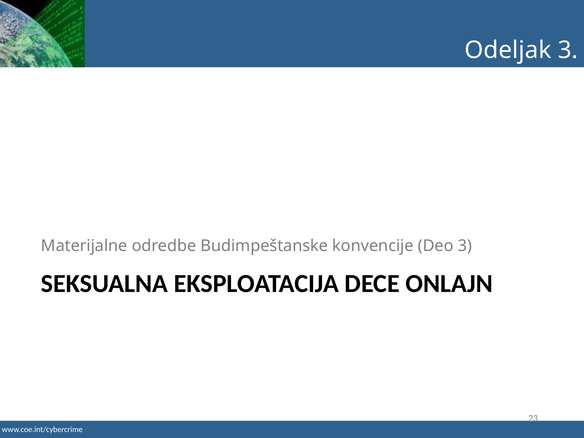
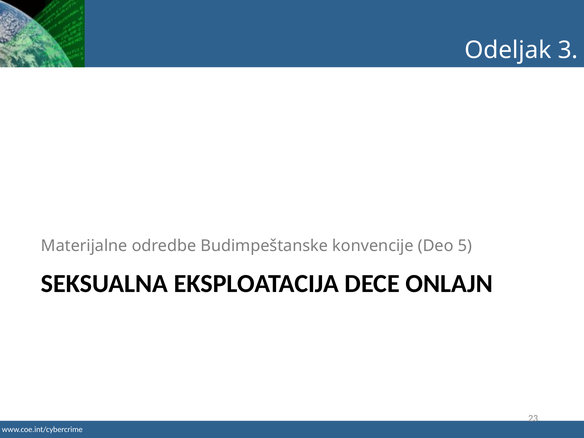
Deo 3: 3 -> 5
